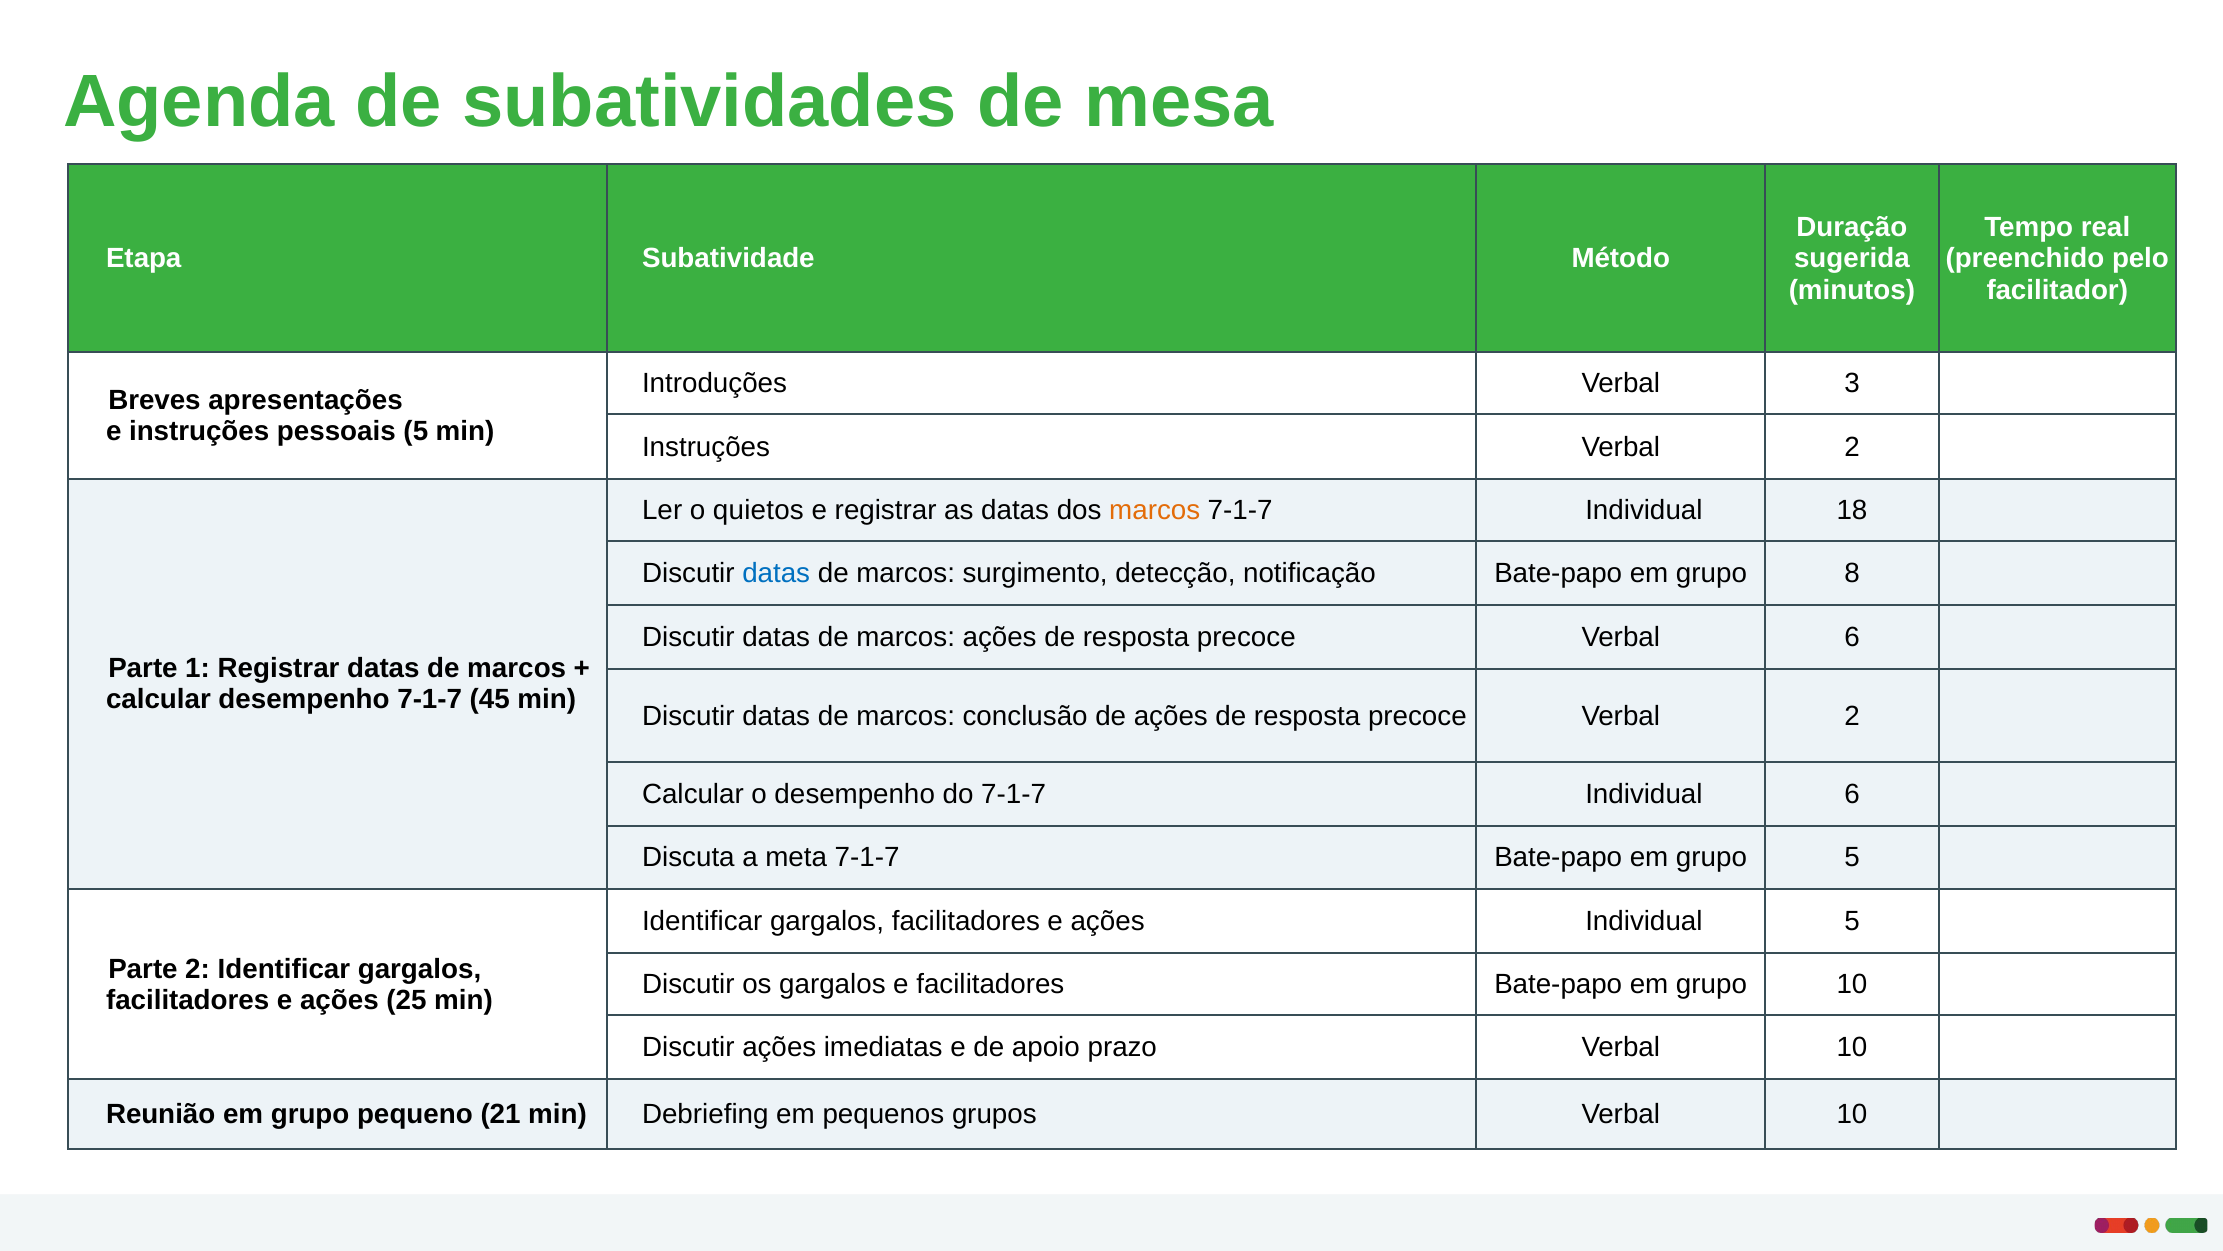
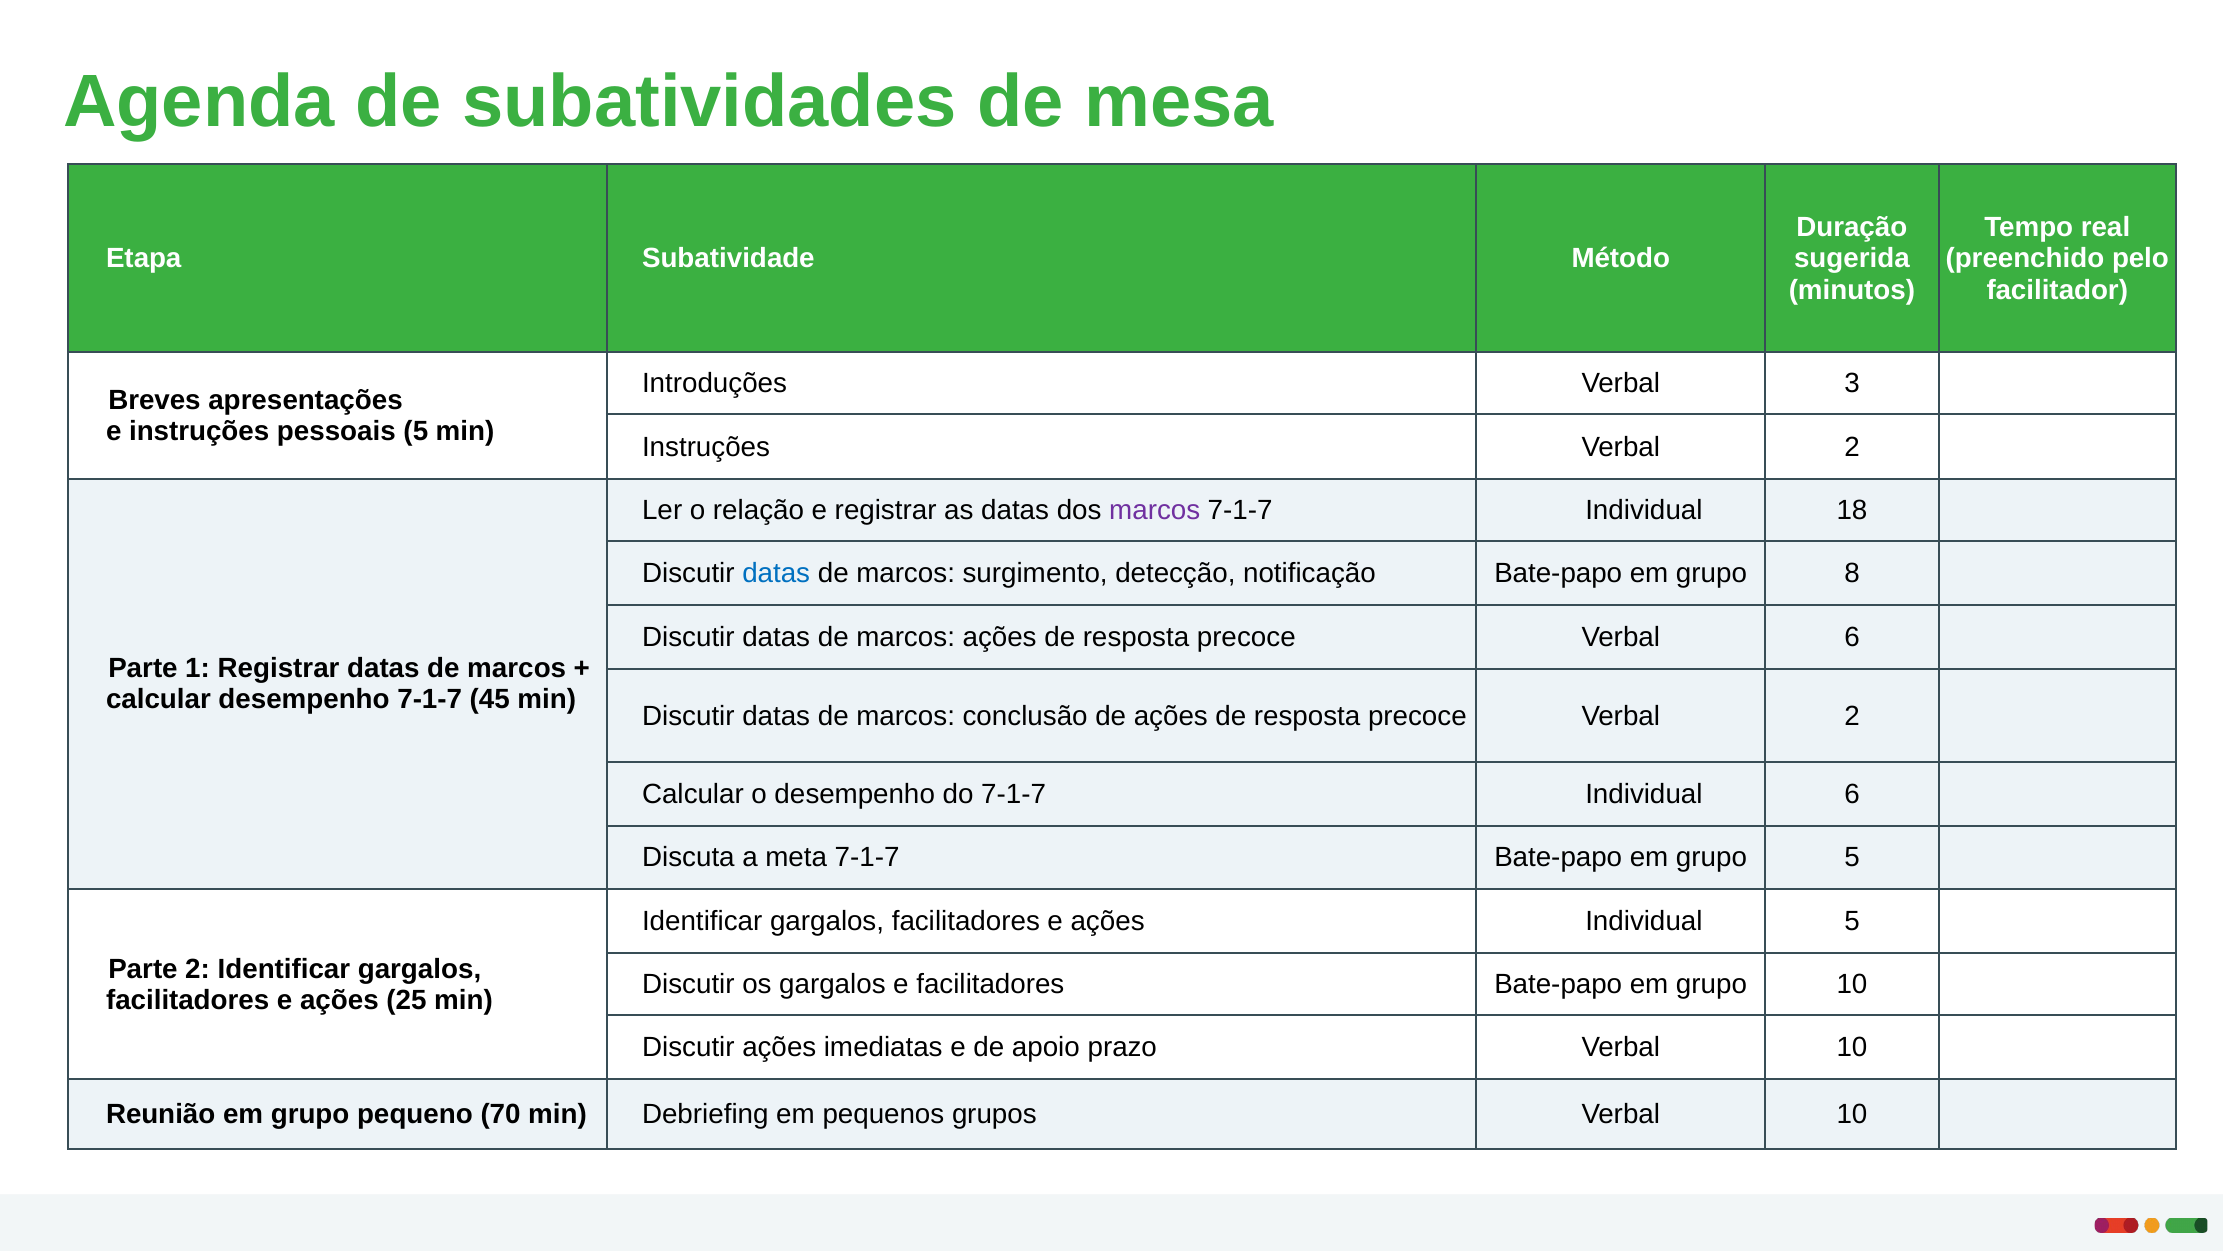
quietos: quietos -> relação
marcos at (1155, 510) colour: orange -> purple
21: 21 -> 70
